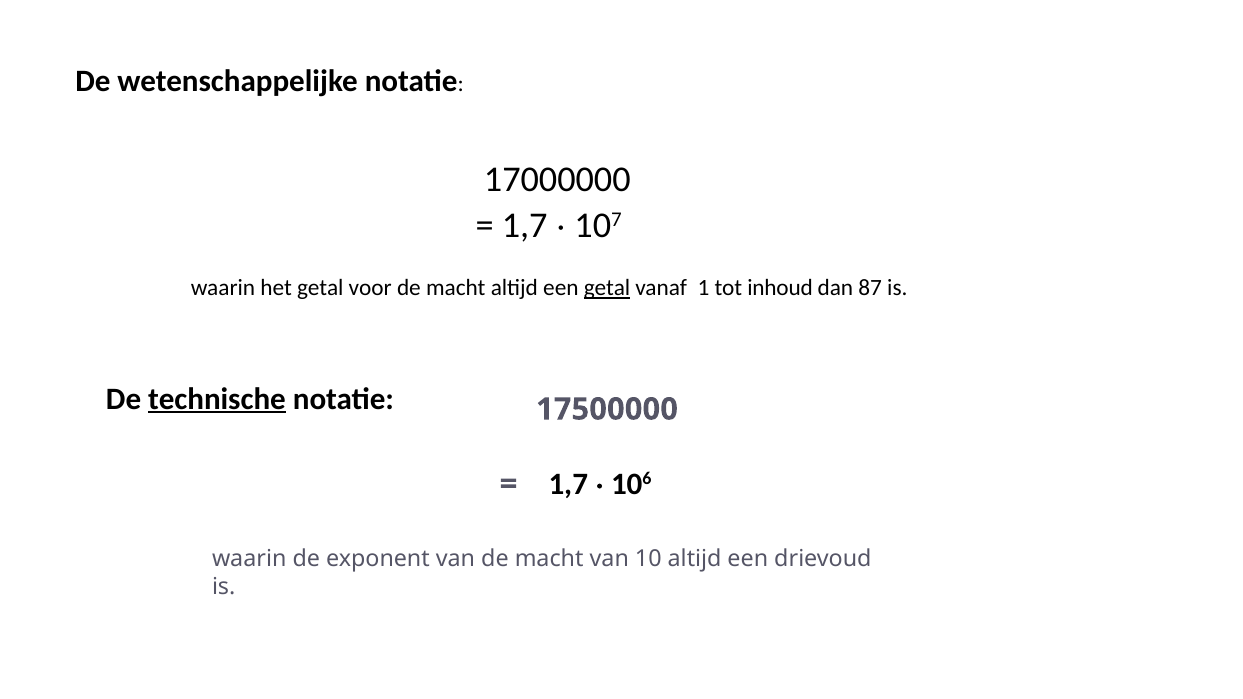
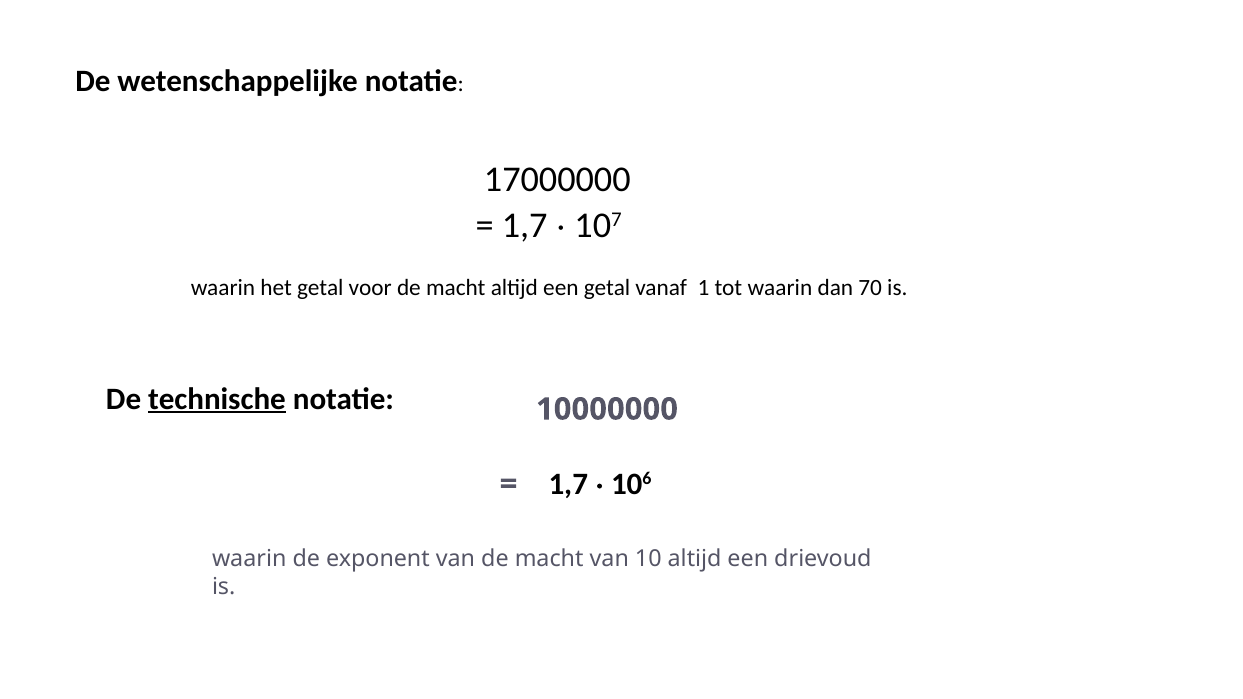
getal at (607, 288) underline: present -> none
tot inhoud: inhoud -> waarin
87: 87 -> 70
17500000: 17500000 -> 10000000
